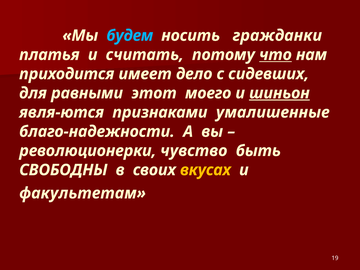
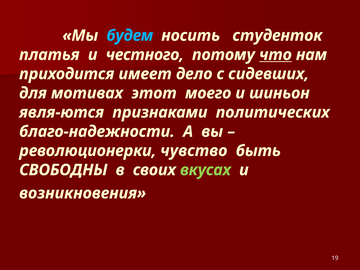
гражданки: гражданки -> студенток
считать: считать -> честного
равными: равными -> мотивах
шиньон underline: present -> none
умалишенные: умалишенные -> политических
вкусах colour: yellow -> light green
факультетам: факультетам -> возникновения
